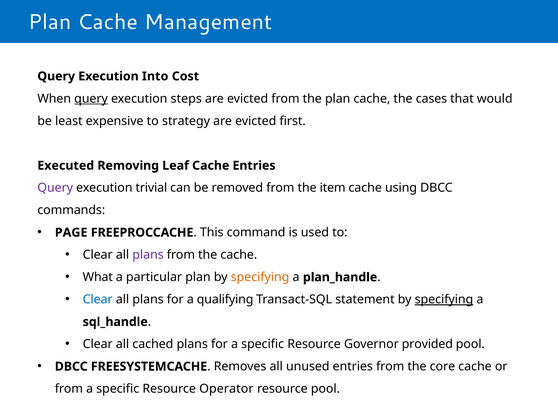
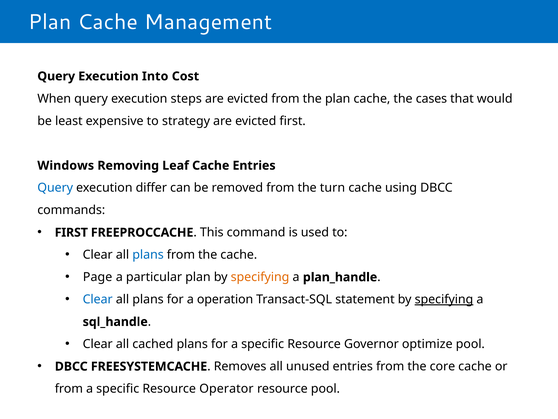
query at (91, 98) underline: present -> none
Executed: Executed -> Windows
Query at (55, 188) colour: purple -> blue
trivial: trivial -> differ
item: item -> turn
PAGE at (71, 232): PAGE -> FIRST
plans at (148, 255) colour: purple -> blue
What: What -> Page
qualifying: qualifying -> operation
provided: provided -> optimize
